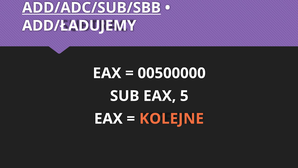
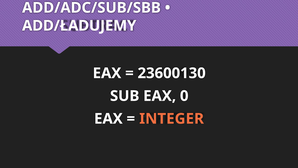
ADD/ADC/SUB/SBB underline: present -> none
00500000: 00500000 -> 23600130
5: 5 -> 0
KOLEJNE: KOLEJNE -> INTEGER
